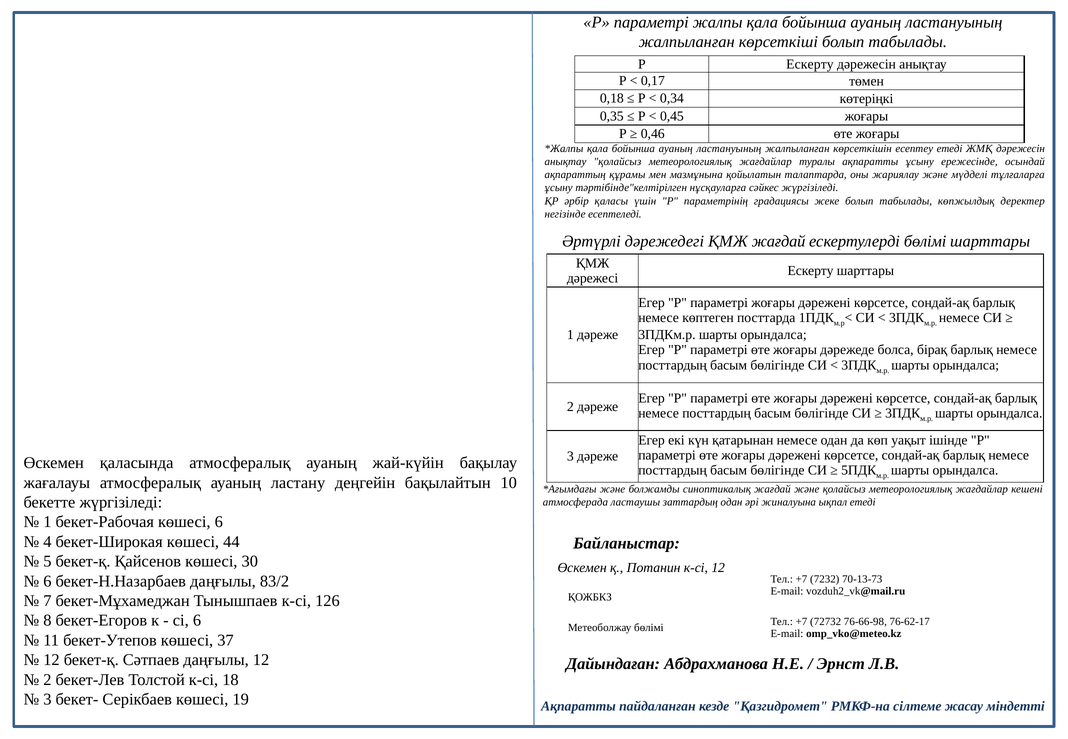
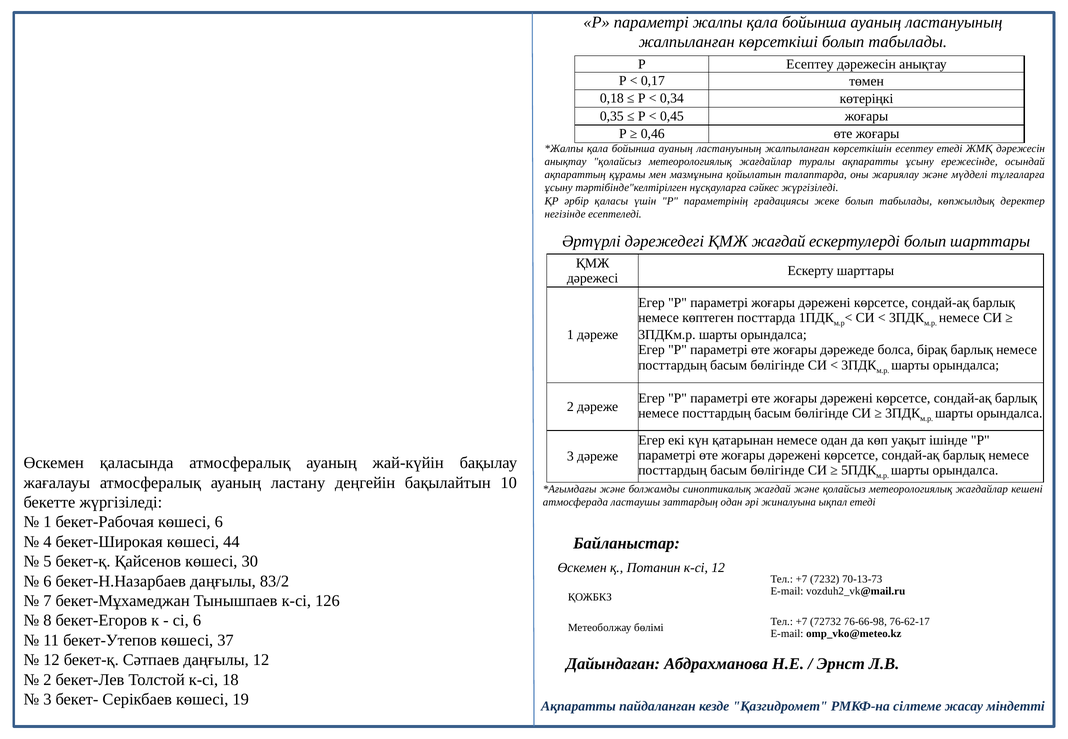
Р Ескерту: Ескерту -> Есептеу
ескертулерді бөлімі: бөлімі -> болып
